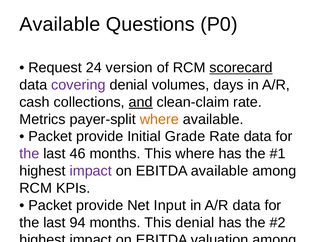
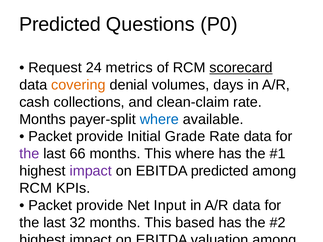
Available at (60, 25): Available -> Predicted
version: version -> metrics
covering colour: purple -> orange
and underline: present -> none
Metrics at (42, 119): Metrics -> Months
where at (159, 119) colour: orange -> blue
46: 46 -> 66
EBITDA available: available -> predicted
94: 94 -> 32
This denial: denial -> based
